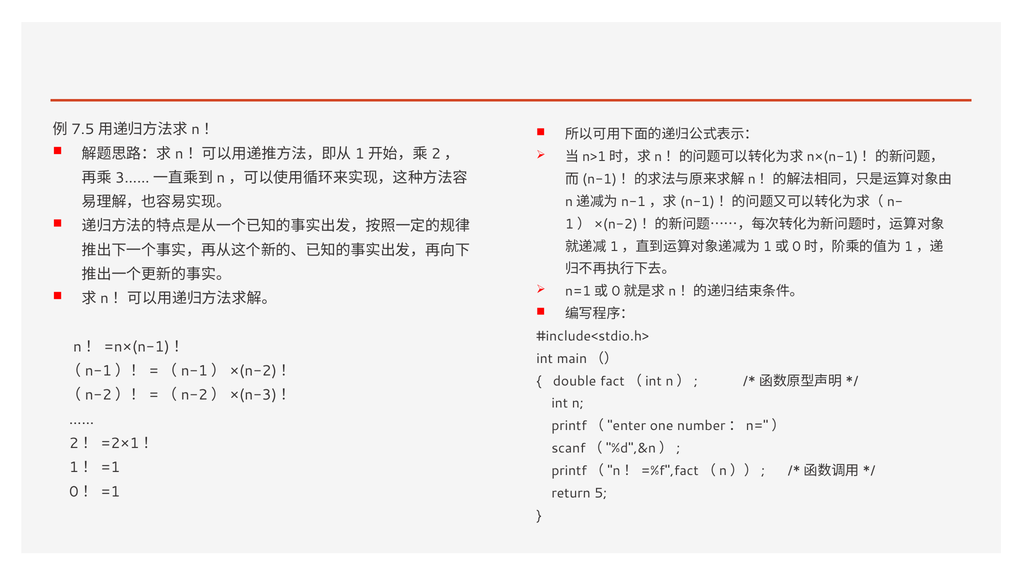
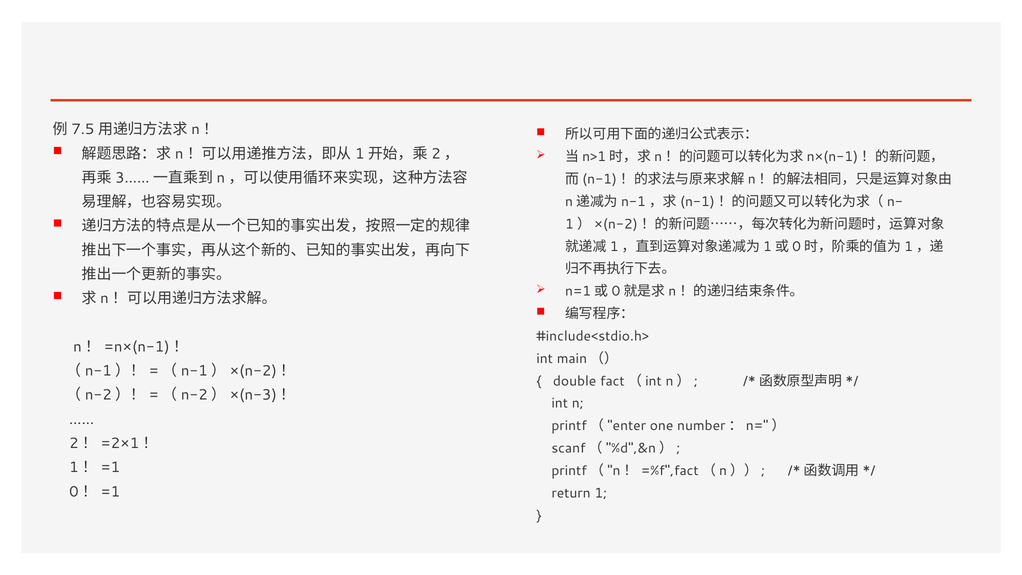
5: 5 -> 1
